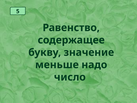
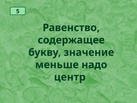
число: число -> центр
